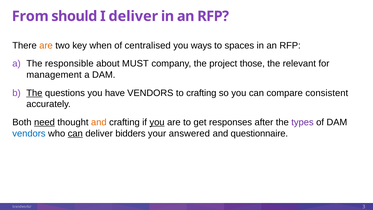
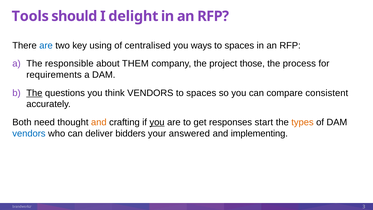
From: From -> Tools
I deliver: deliver -> delight
are at (46, 45) colour: orange -> blue
when: when -> using
MUST: MUST -> THEM
relevant: relevant -> process
management: management -> requirements
have: have -> think
VENDORS to crafting: crafting -> spaces
need underline: present -> none
after: after -> start
types colour: purple -> orange
can at (75, 133) underline: present -> none
questionnaire: questionnaire -> implementing
